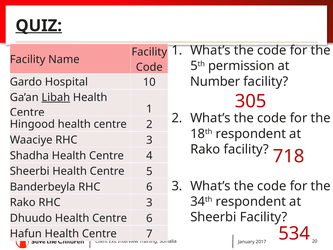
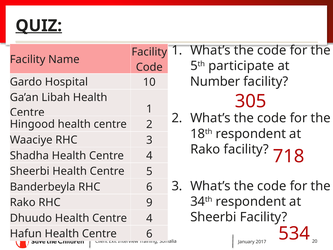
permission: permission -> participate
Libah underline: present -> none
Rako RHC 3: 3 -> 9
Dhuudo Health Centre 6: 6 -> 4
7 at (149, 234): 7 -> 6
